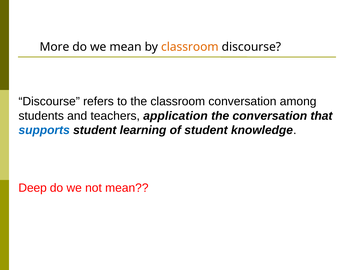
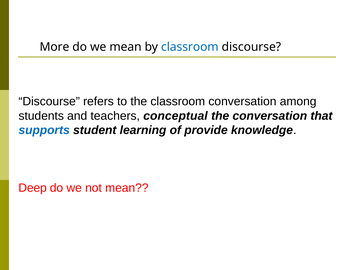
classroom at (190, 47) colour: orange -> blue
application: application -> conceptual
of student: student -> provide
